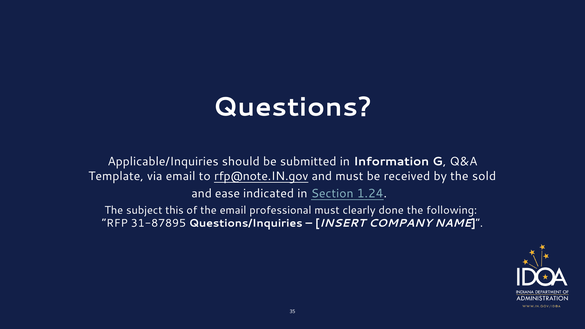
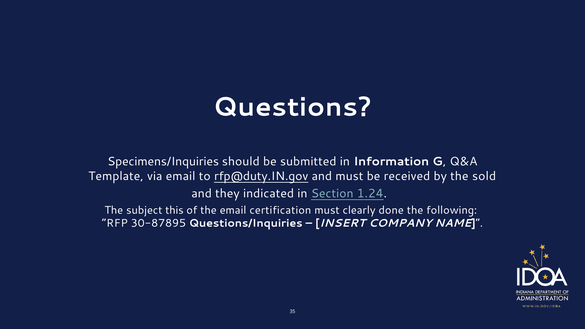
Applicable/Inquiries: Applicable/Inquiries -> Specimens/Inquiries
rfp@note.IN.gov: rfp@note.IN.gov -> rfp@duty.IN.gov
ease: ease -> they
professional: professional -> certification
31-87895: 31-87895 -> 30-87895
